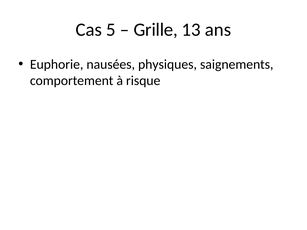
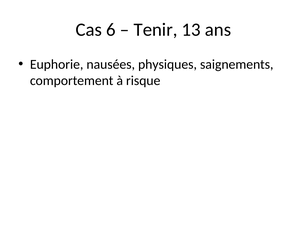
5: 5 -> 6
Grille: Grille -> Tenir
